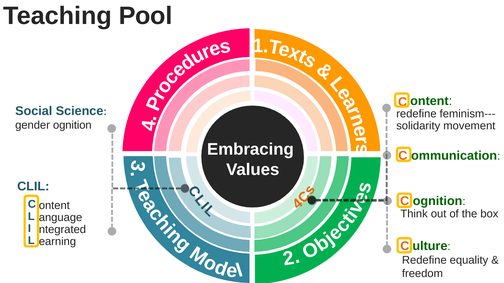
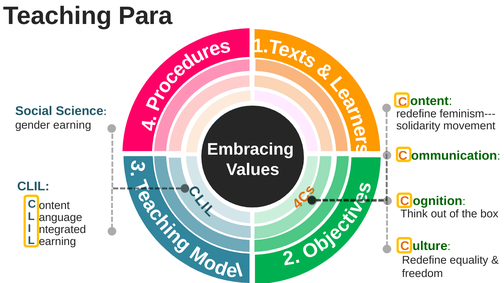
Pool: Pool -> Para
gender ognition: ognition -> earning
